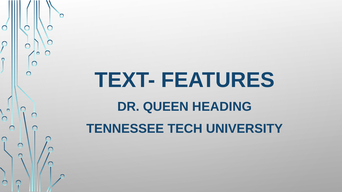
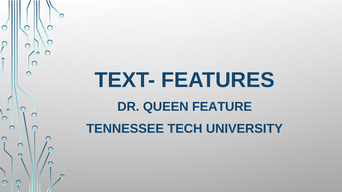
HEADING: HEADING -> FEATURE
